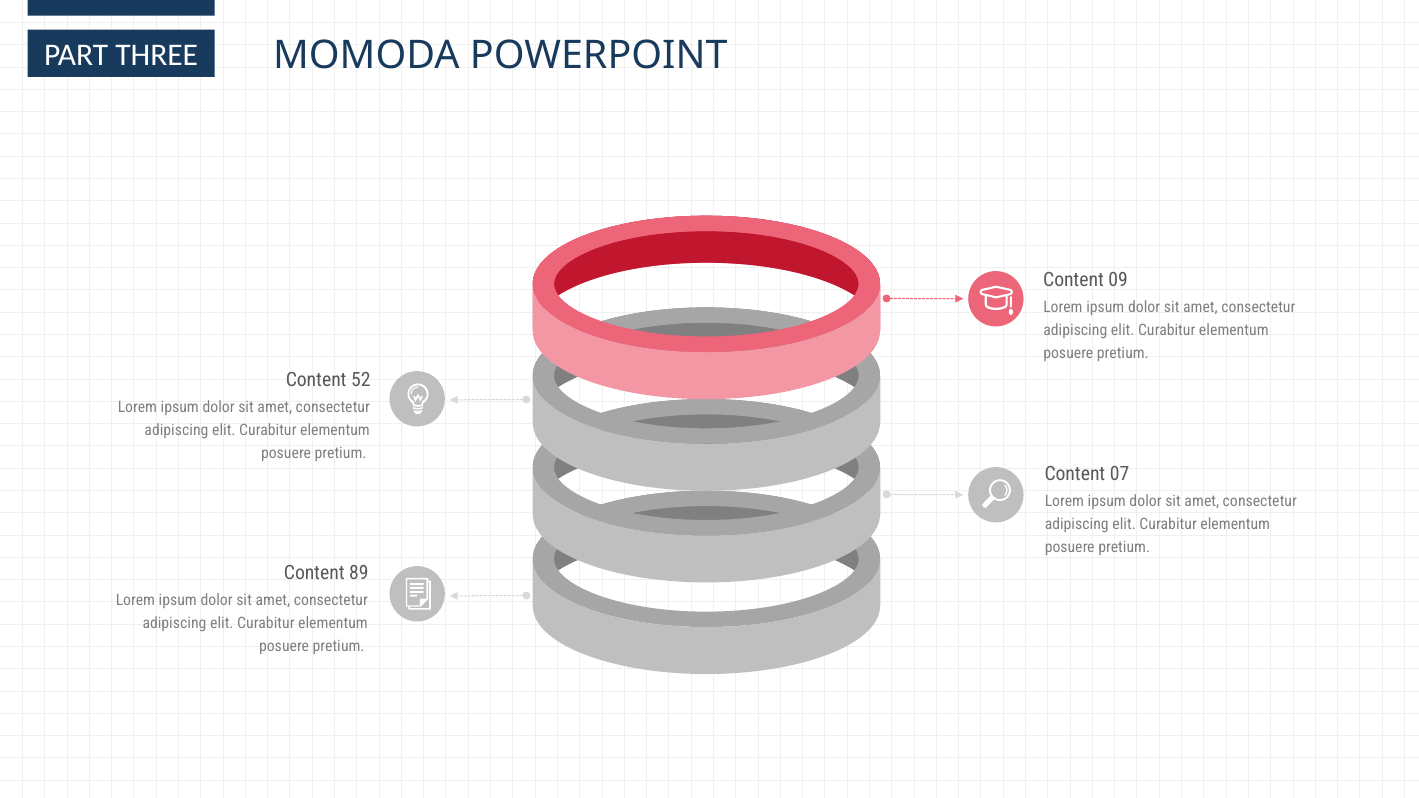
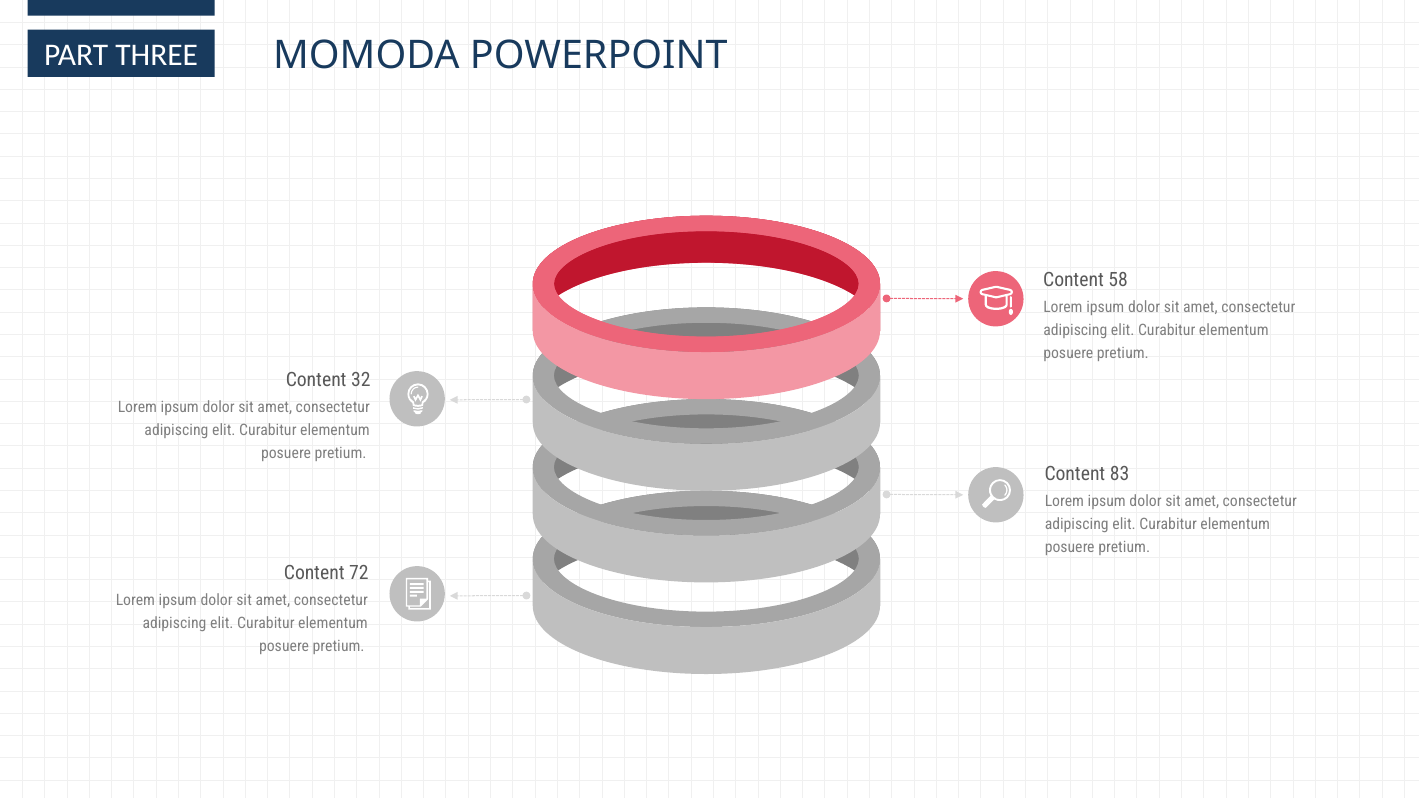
09: 09 -> 58
52: 52 -> 32
07: 07 -> 83
89: 89 -> 72
